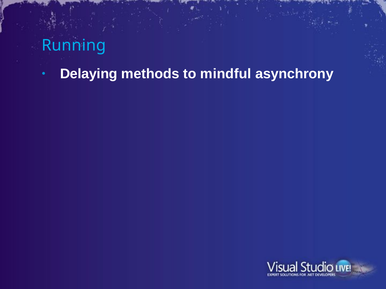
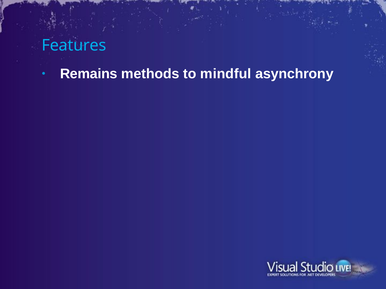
Running: Running -> Features
Delaying: Delaying -> Remains
